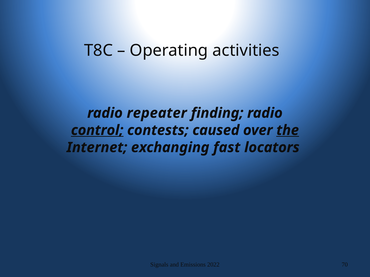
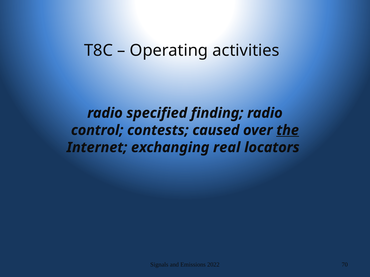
repeater: repeater -> specified
control underline: present -> none
fast: fast -> real
